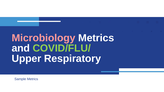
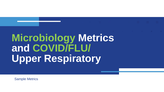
Microbiology colour: pink -> light green
